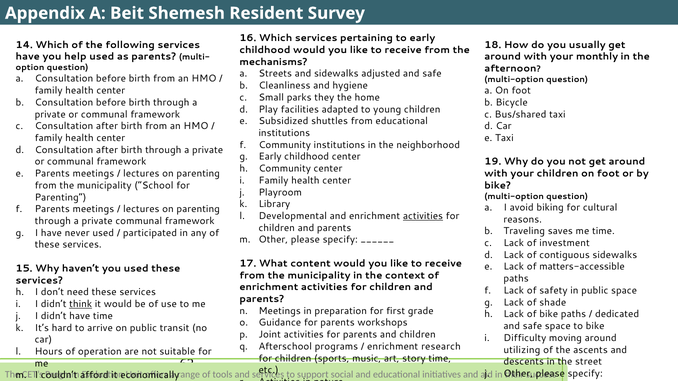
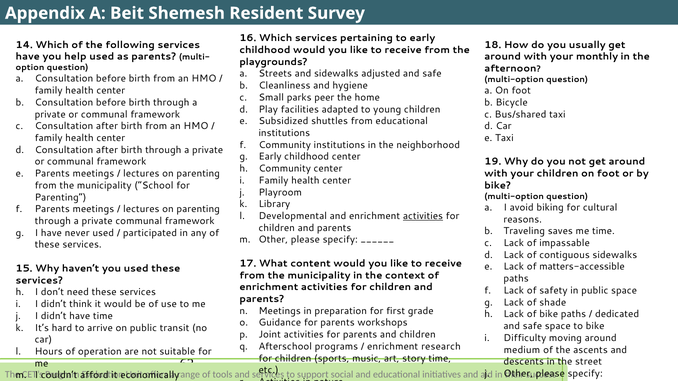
mechanisms: mechanisms -> playgrounds
they: they -> peer
investment: investment -> impassable
think underline: present -> none
utilizing: utilizing -> medium
